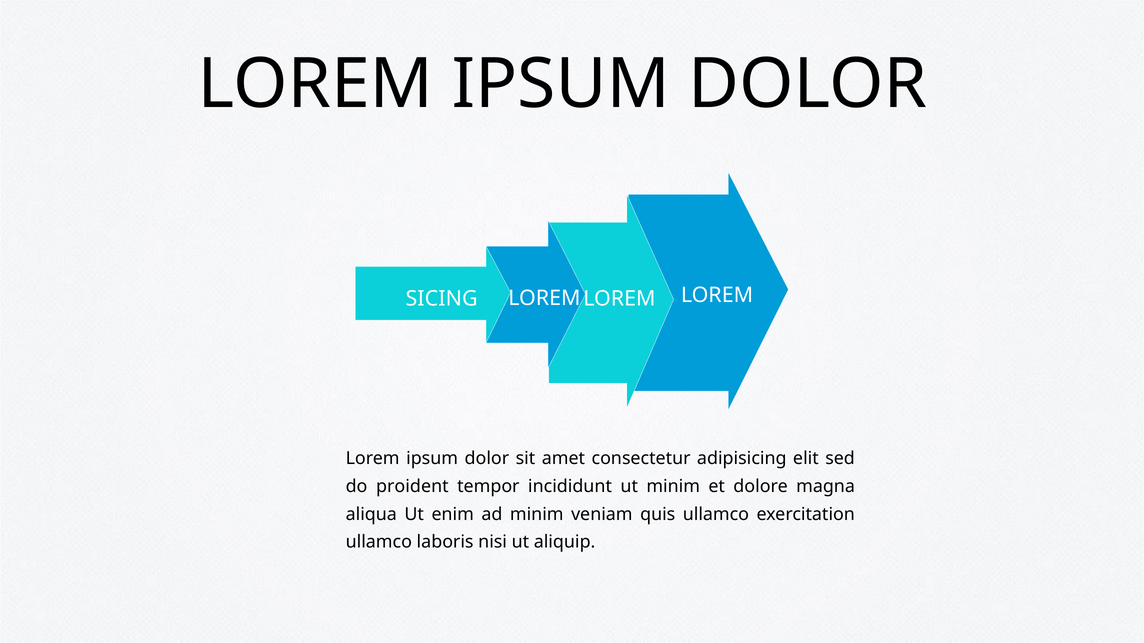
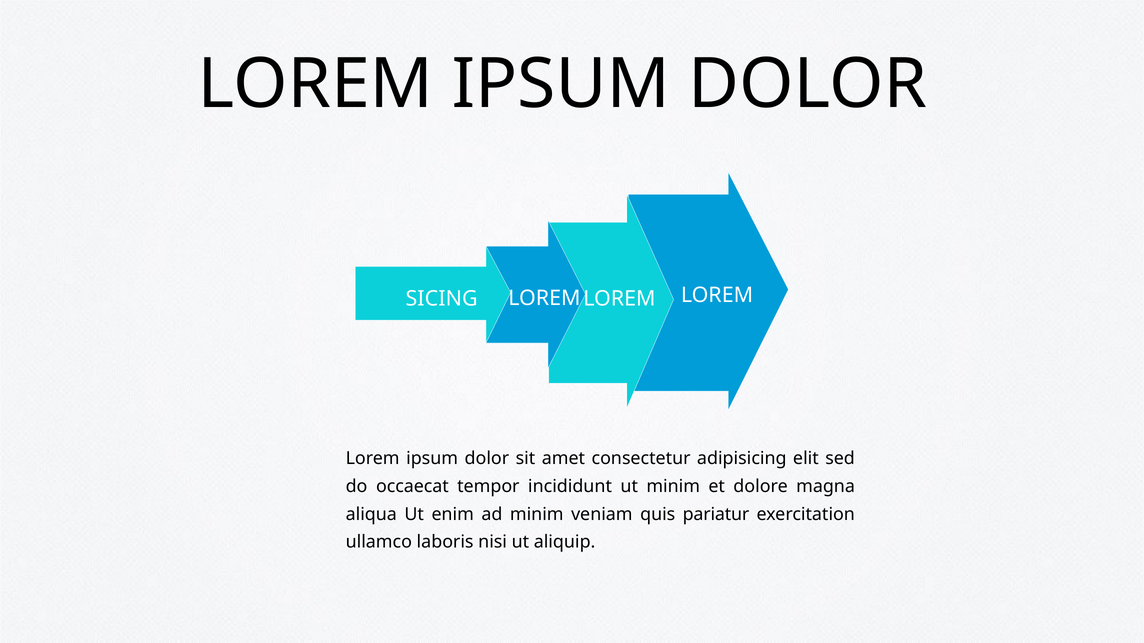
proident: proident -> occaecat
quis ullamco: ullamco -> pariatur
